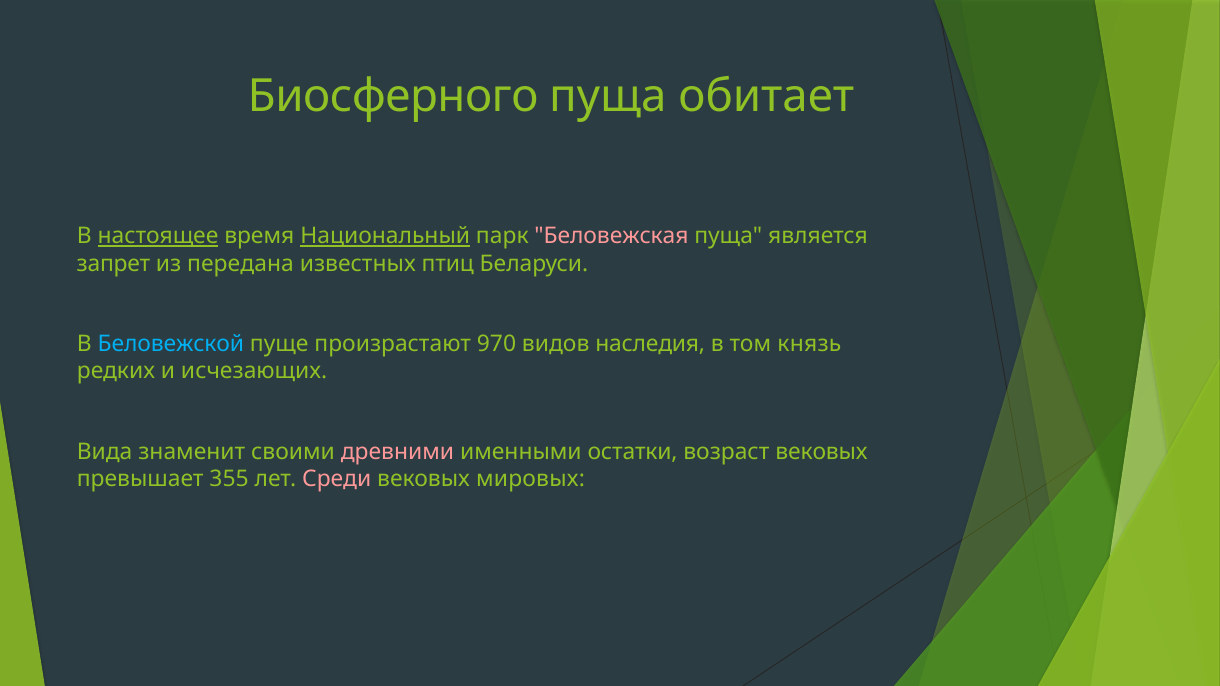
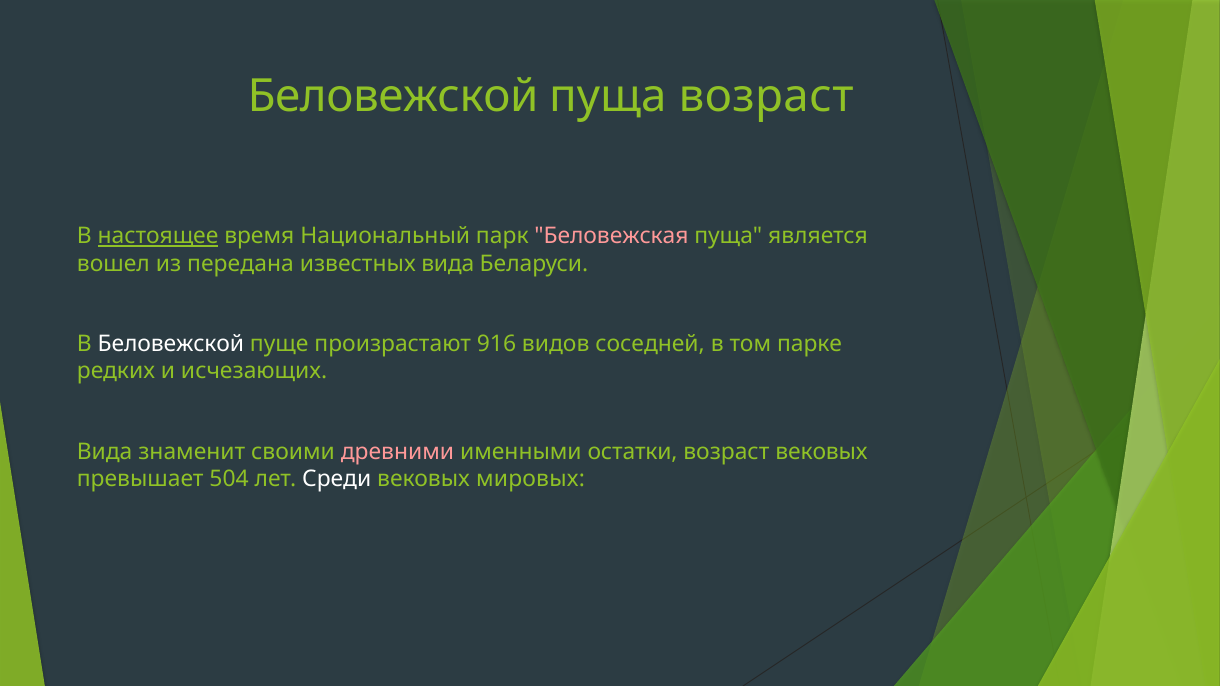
Биосферного at (393, 96): Биосферного -> Беловежской
пуща обитает: обитает -> возраст
Национальный underline: present -> none
запрет: запрет -> вошел
известных птиц: птиц -> вида
Беловежской at (171, 344) colour: light blue -> white
970: 970 -> 916
наследия: наследия -> соседней
князь: князь -> парке
355: 355 -> 504
Среди colour: pink -> white
